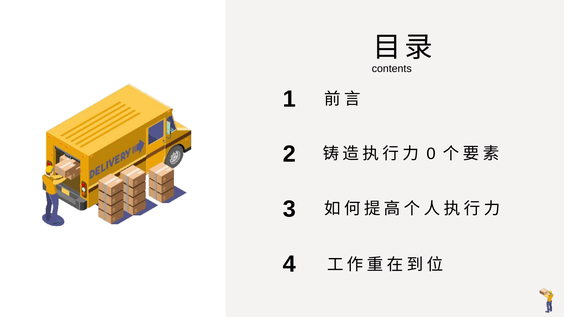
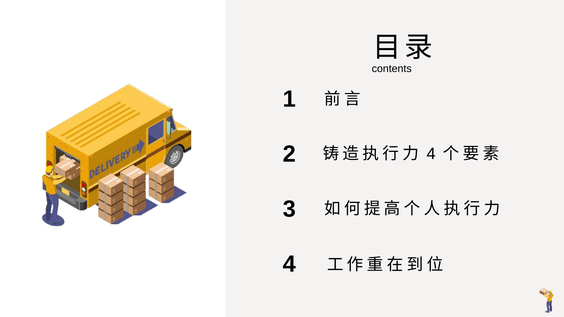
0 at (431, 154): 0 -> 4
